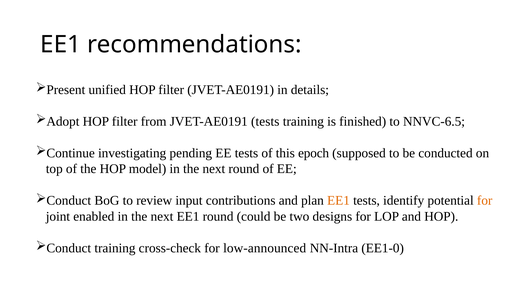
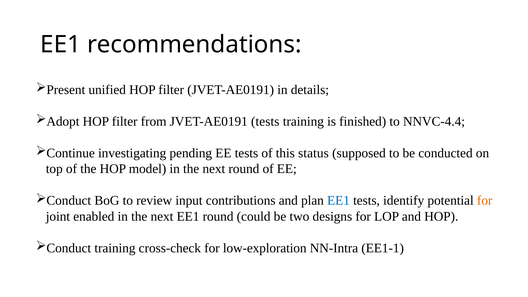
NNVC-6.5: NNVC-6.5 -> NNVC-4.4
epoch: epoch -> status
EE1 at (338, 201) colour: orange -> blue
low-announced: low-announced -> low-exploration
EE1-0: EE1-0 -> EE1-1
